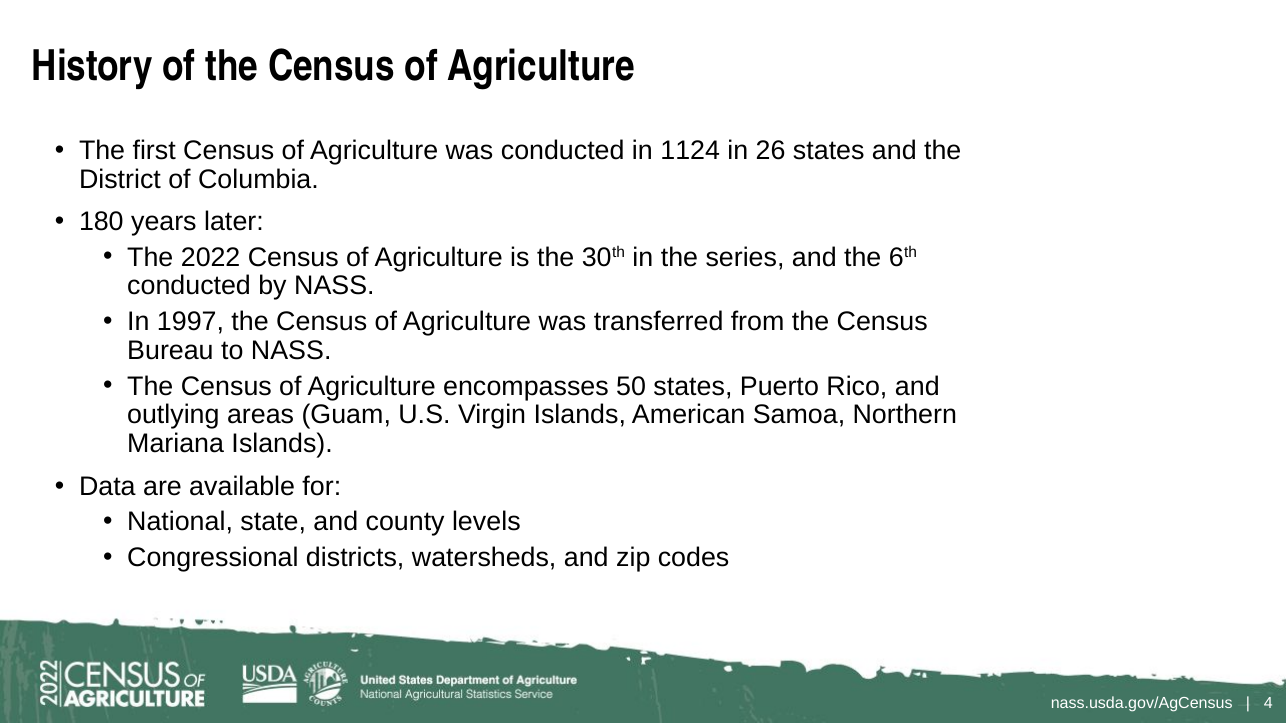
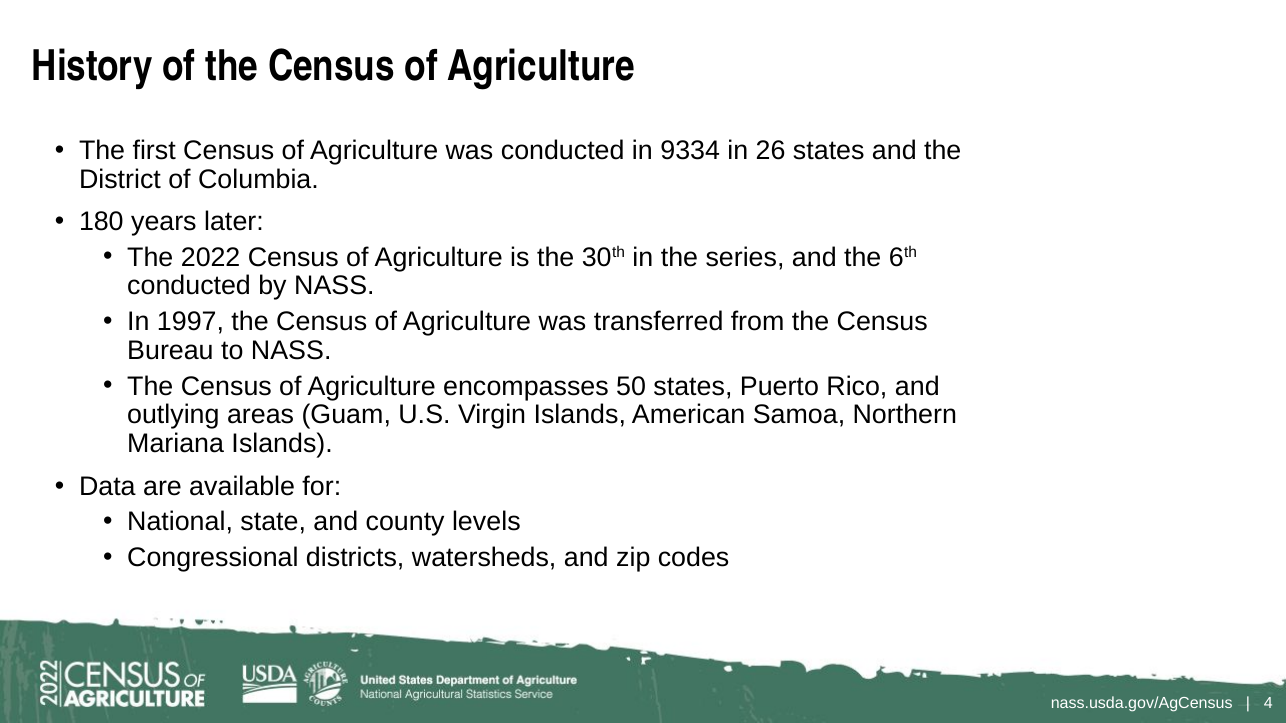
1124: 1124 -> 9334
